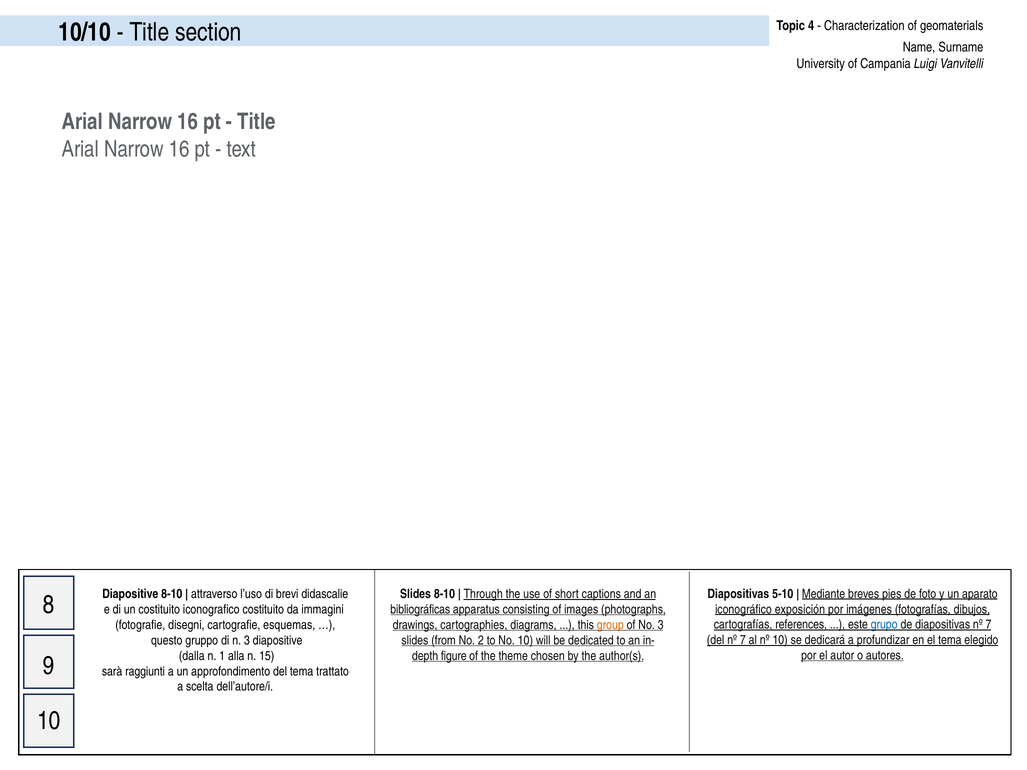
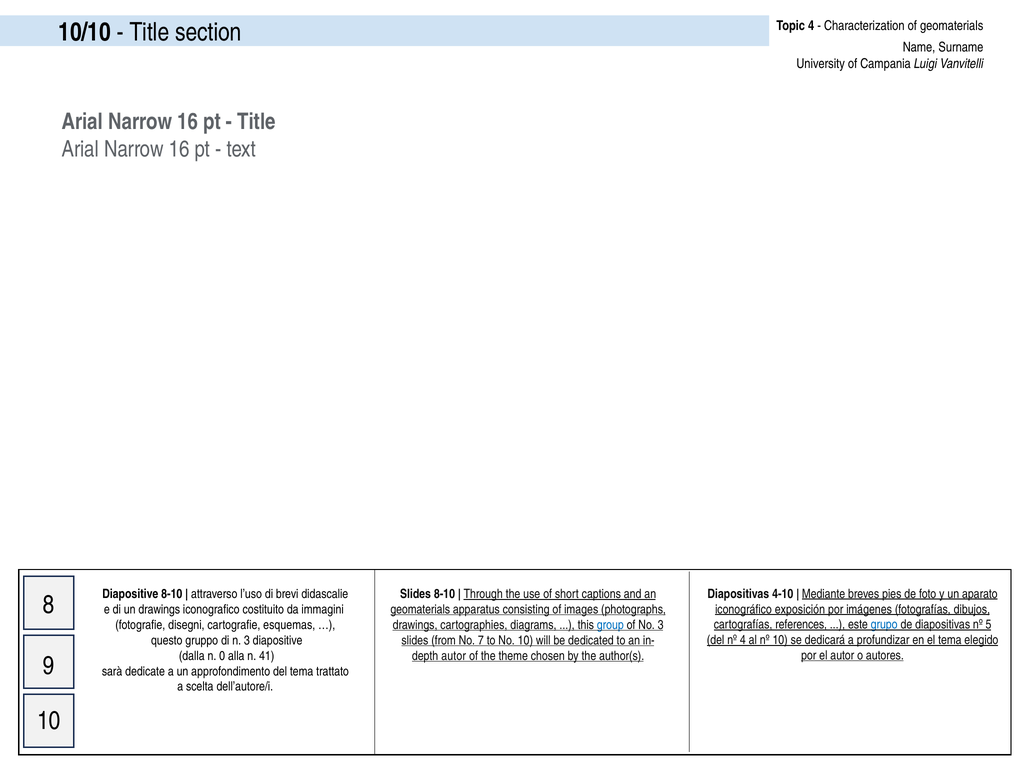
5-10: 5-10 -> 4-10
un costituito: costituito -> drawings
bibliográficas at (420, 610): bibliográficas -> geomaterials
diapositivas nº 7: 7 -> 5
group colour: orange -> blue
del nº 7: 7 -> 4
2: 2 -> 7
1: 1 -> 0
15: 15 -> 41
figure at (454, 656): figure -> autor
raggiunti: raggiunti -> dedicate
